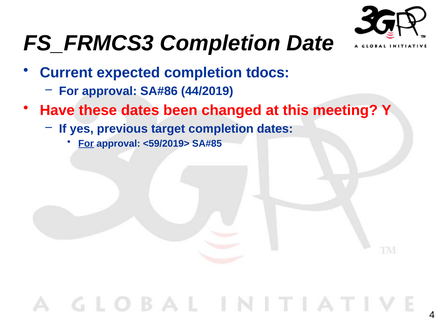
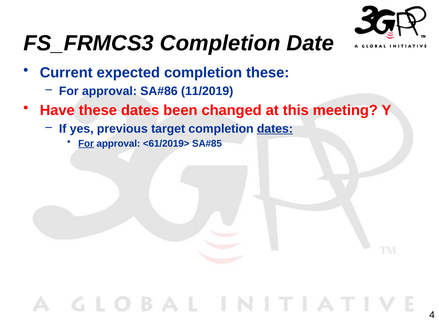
completion tdocs: tdocs -> these
44/2019: 44/2019 -> 11/2019
dates at (275, 129) underline: none -> present
<59/2019>: <59/2019> -> <61/2019>
